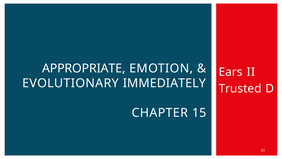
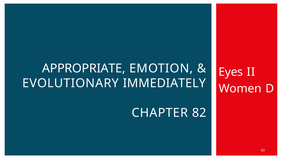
Ears: Ears -> Eyes
Trusted: Trusted -> Women
15: 15 -> 82
